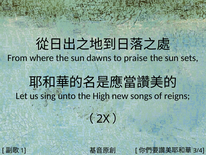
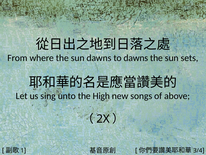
to praise: praise -> dawns
reigns: reigns -> above
